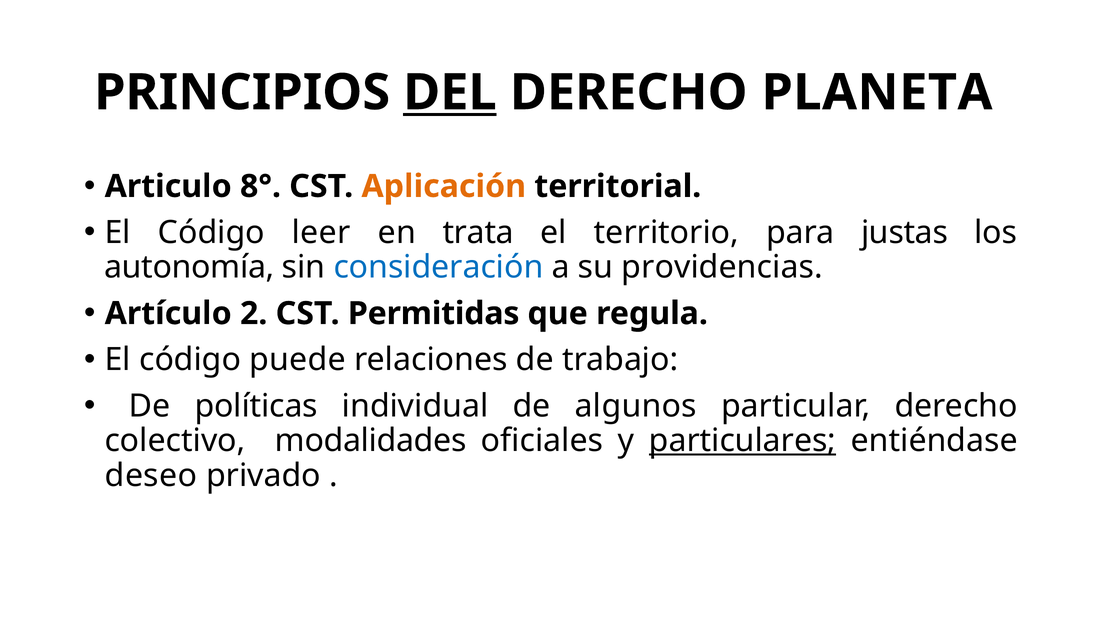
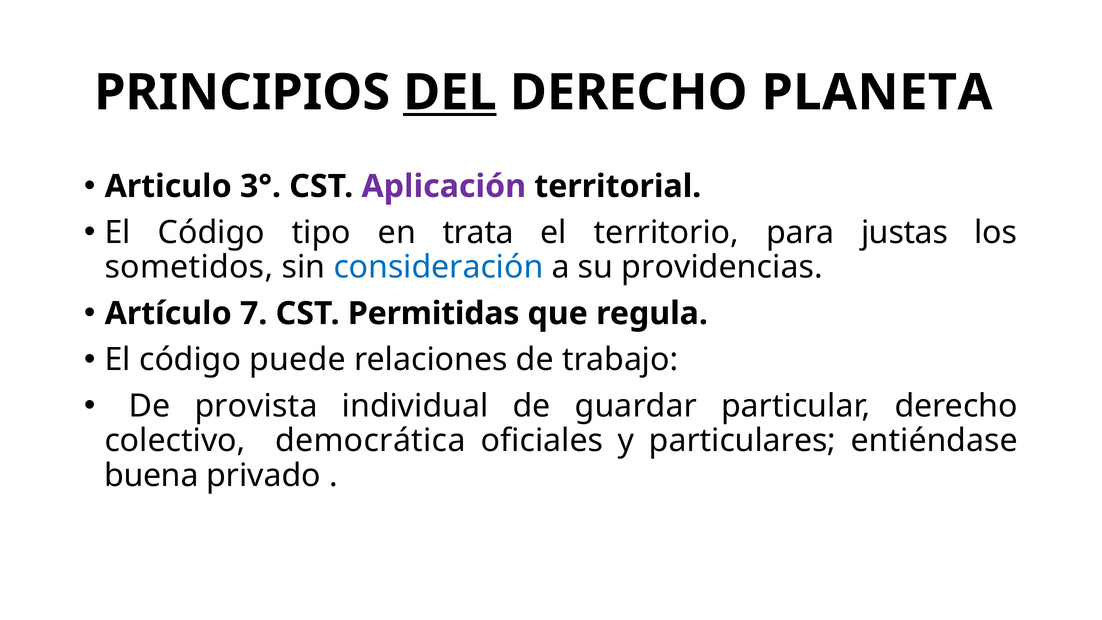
8°: 8° -> 3°
Aplicación colour: orange -> purple
leer: leer -> tipo
autonomía: autonomía -> sometidos
2: 2 -> 7
políticas: políticas -> provista
algunos: algunos -> guardar
modalidades: modalidades -> democrática
particulares underline: present -> none
deseo: deseo -> buena
